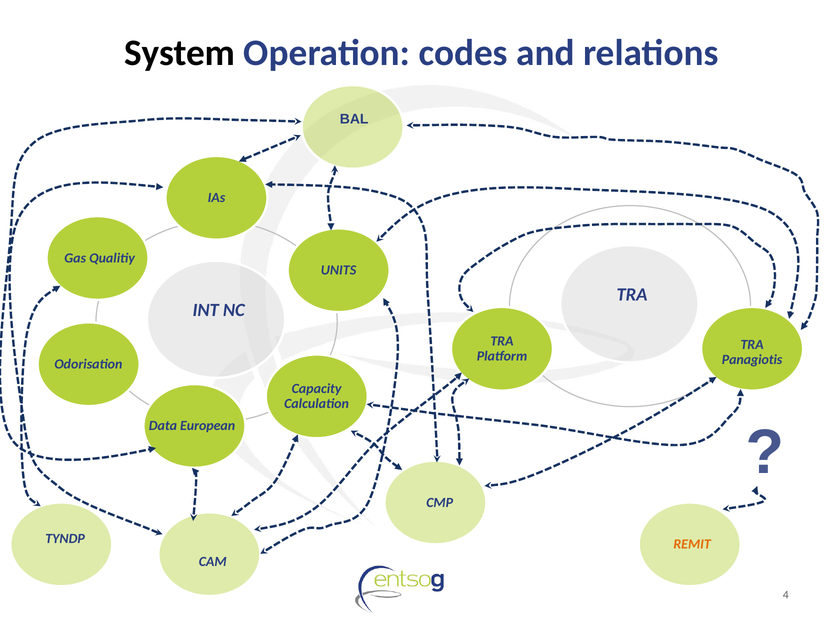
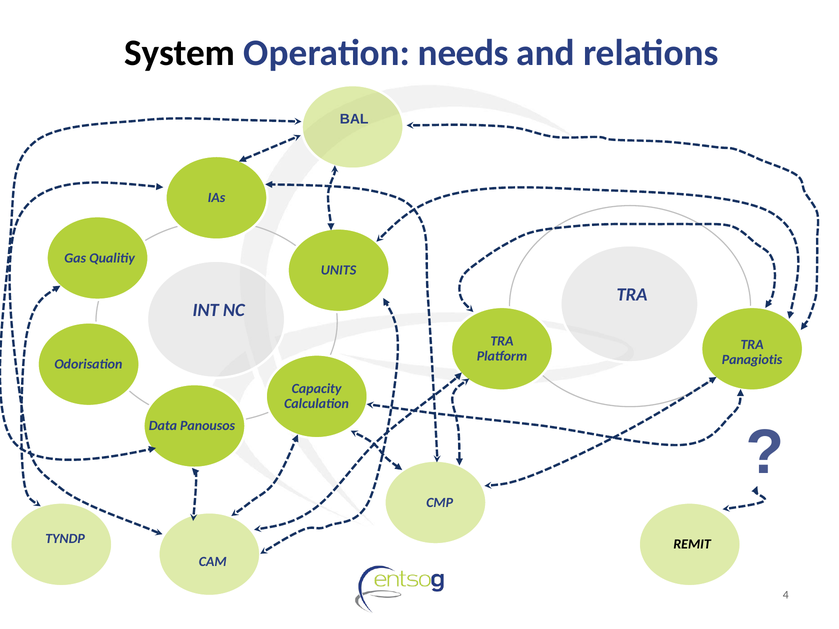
codes: codes -> needs
European: European -> Panousos
REMIT colour: orange -> black
